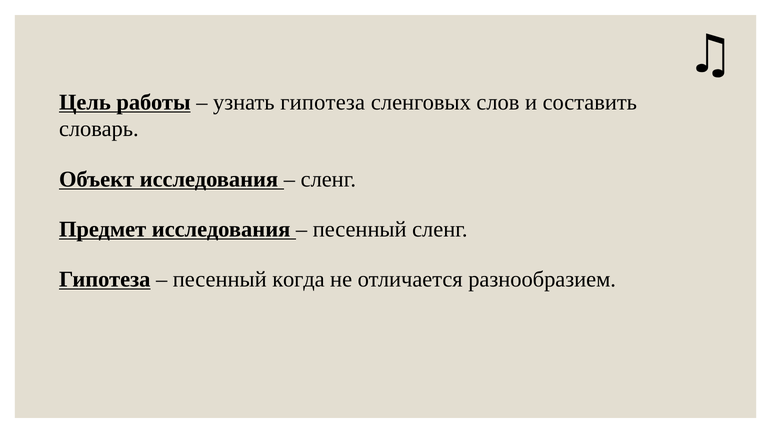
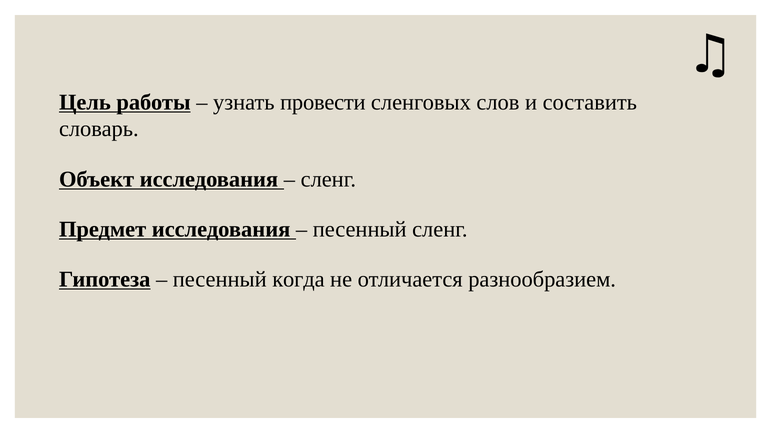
узнать гипотеза: гипотеза -> провести
